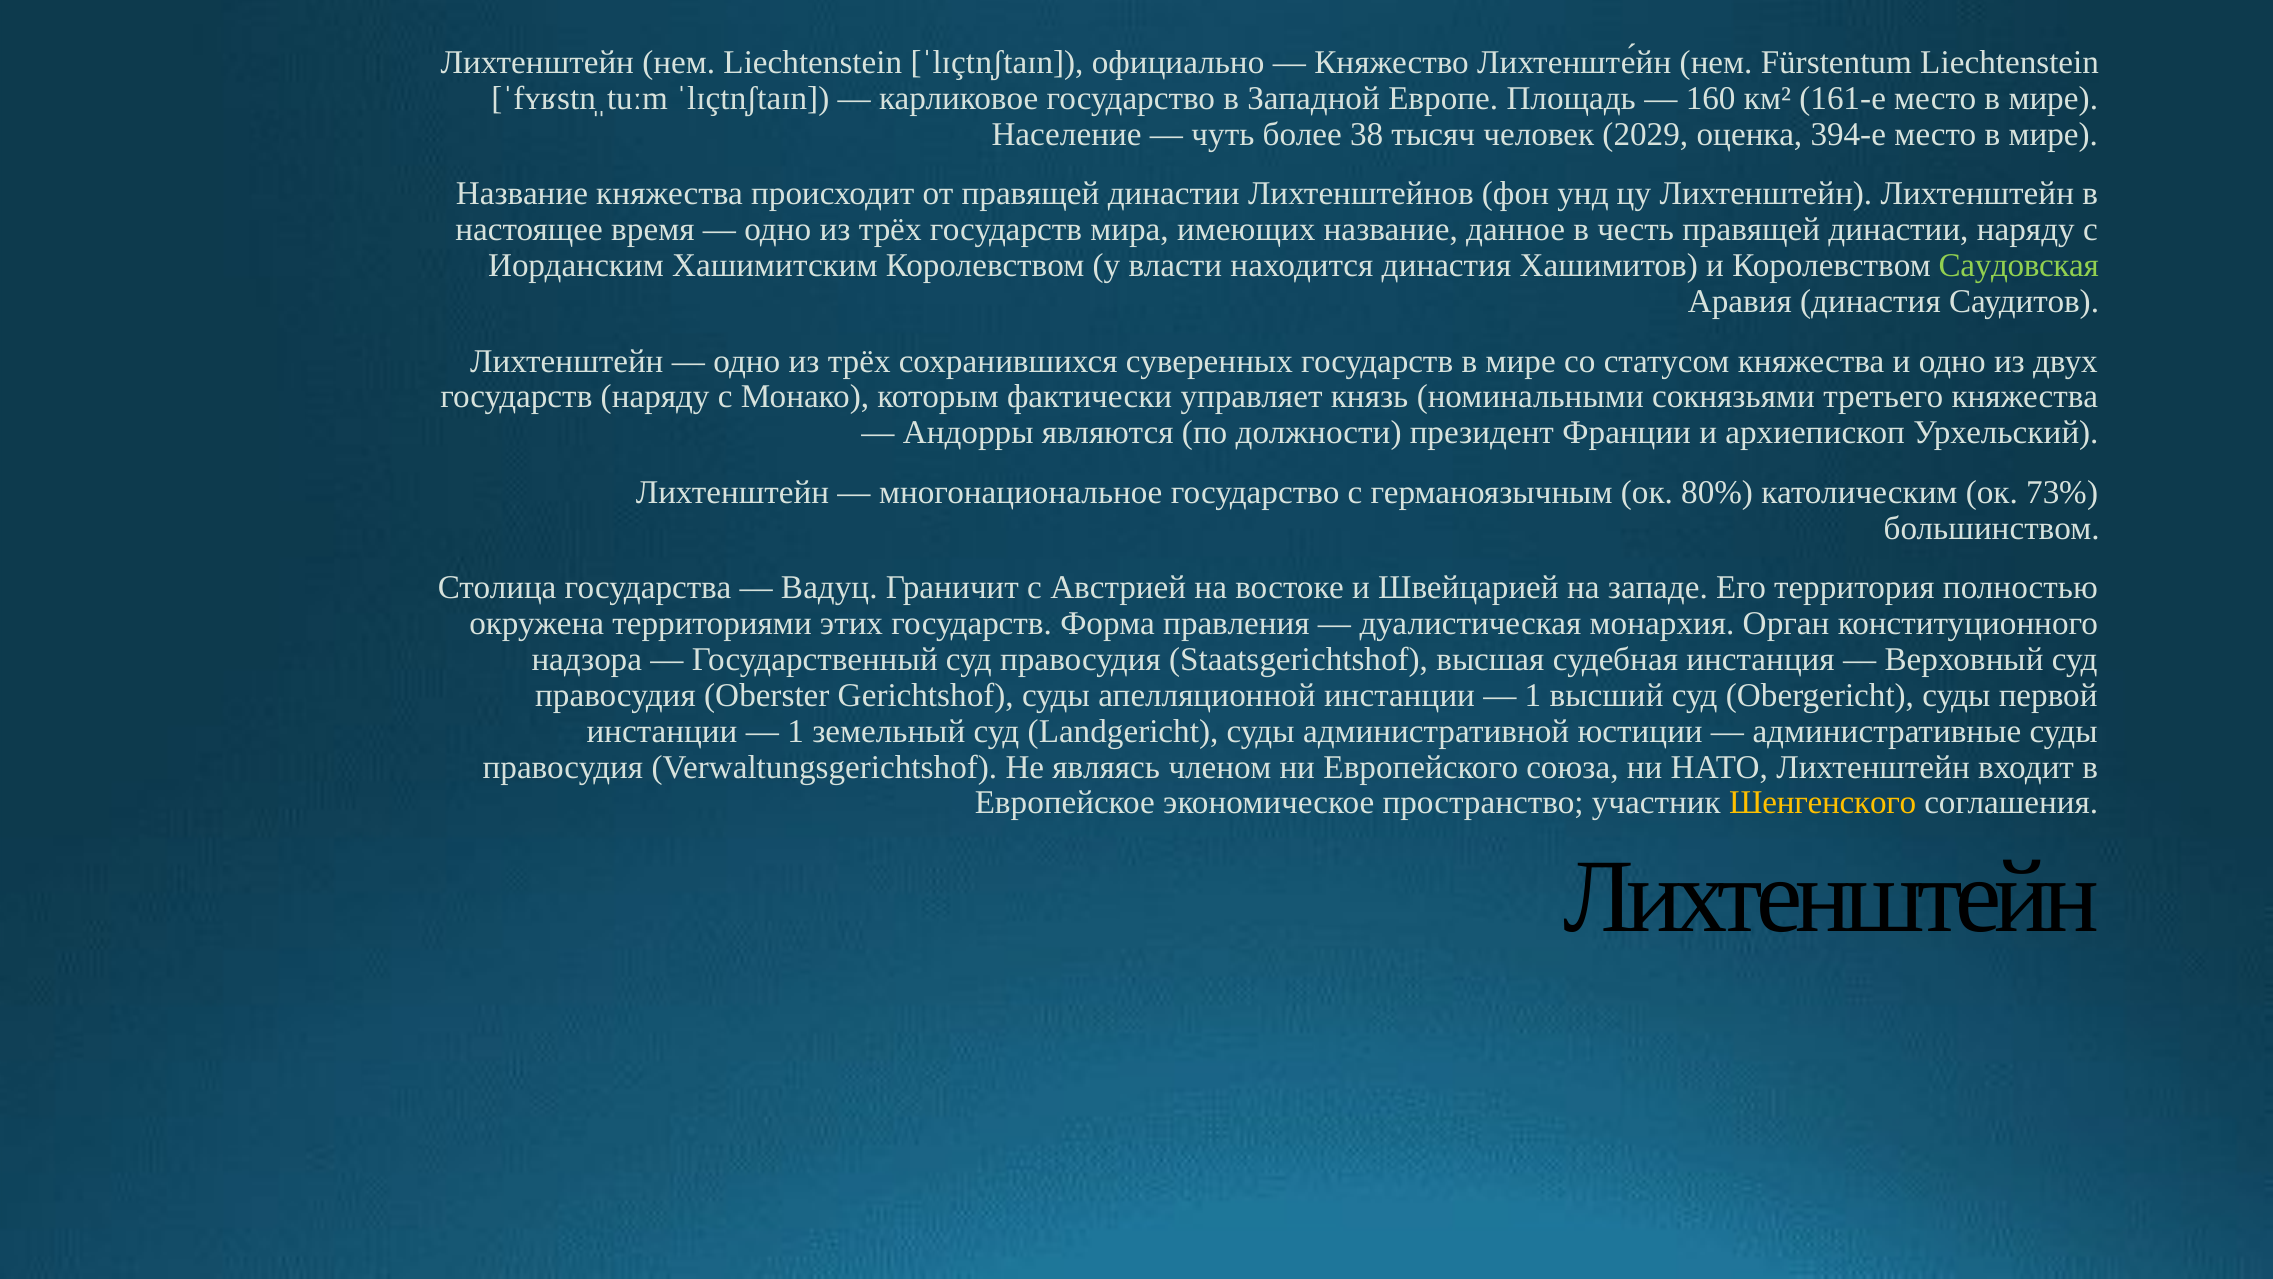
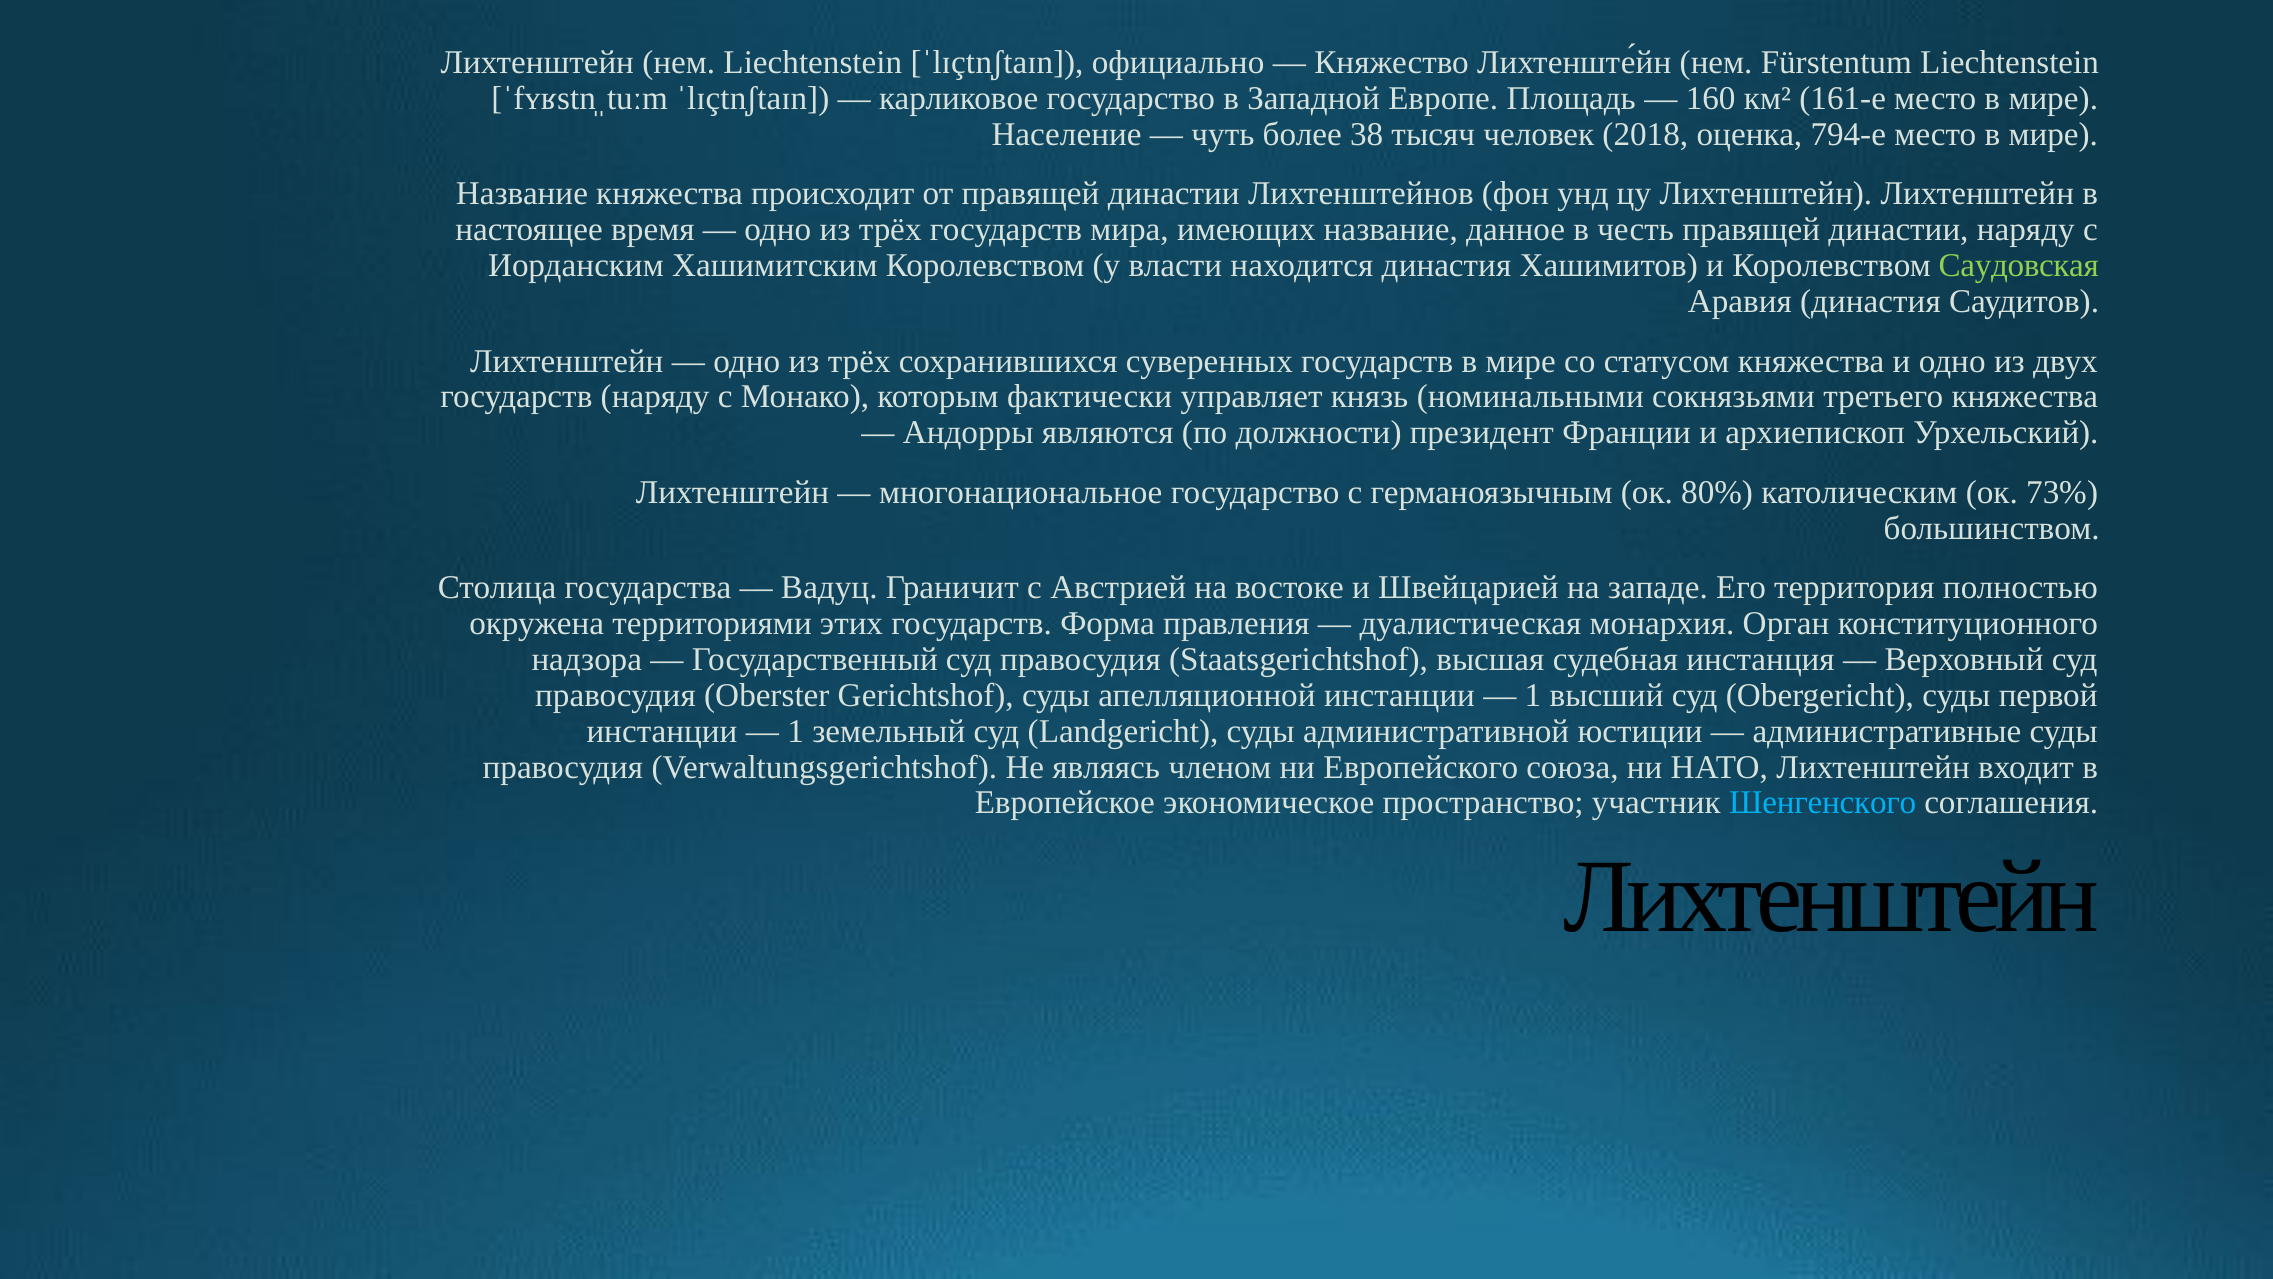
2029: 2029 -> 2018
394-е: 394-е -> 794-е
Шенгенского colour: yellow -> light blue
